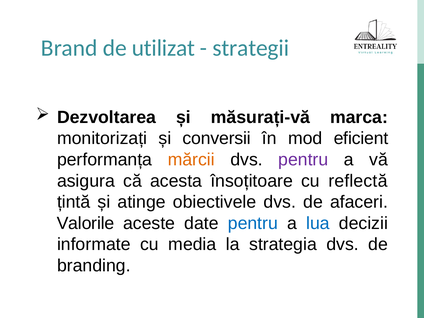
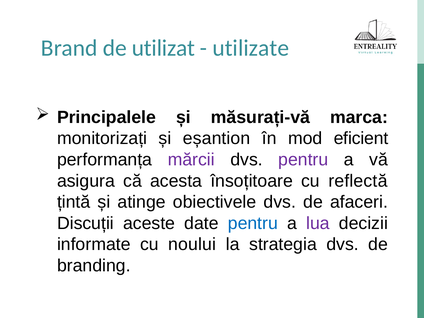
strategii: strategii -> utilizate
Dezvoltarea: Dezvoltarea -> Principalele
conversii: conversii -> eșantion
mărcii colour: orange -> purple
Valorile: Valorile -> Discuții
lua colour: blue -> purple
media: media -> noului
